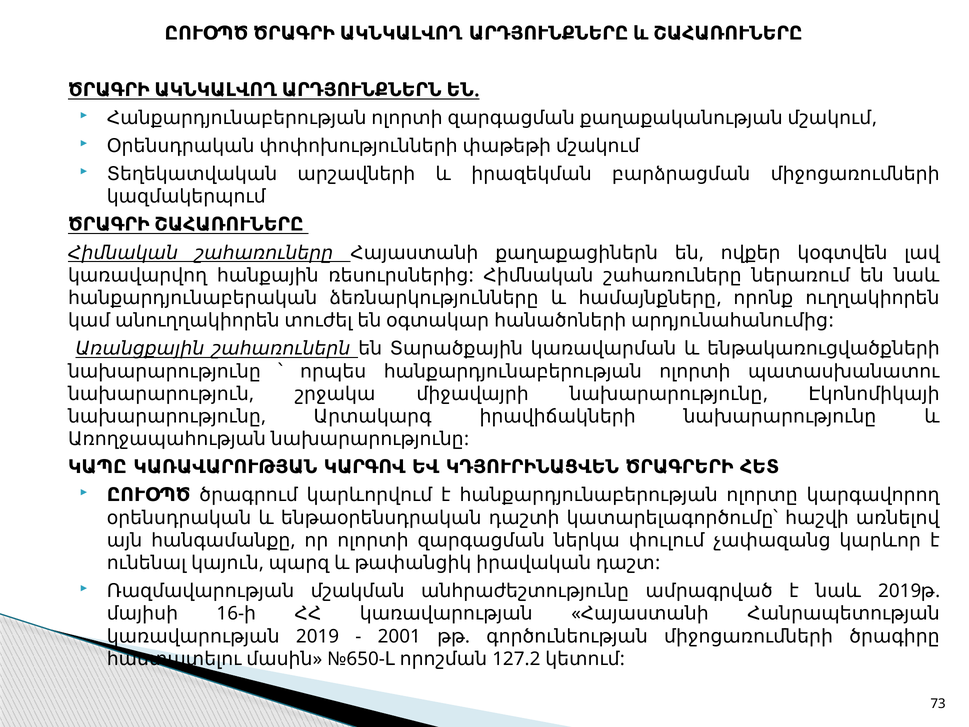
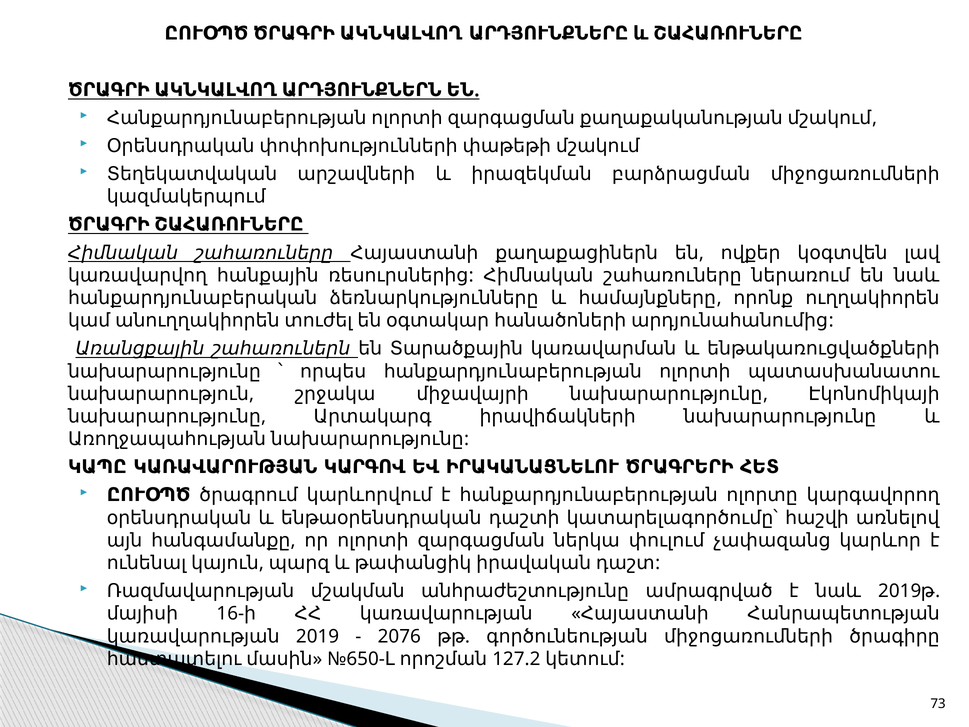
ԿԴՅՈՒՐԻՆԱՑՎԵՆ: ԿԴՅՈՒՐԻՆԱՑՎԵՆ -> ԻՐԱԿԱՆԱՑՆԵԼՈՒ
2001: 2001 -> 2076
